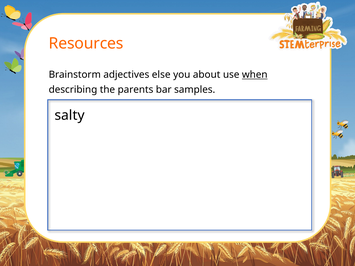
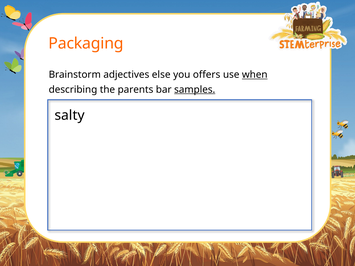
Resources: Resources -> Packaging
about: about -> offers
samples underline: none -> present
